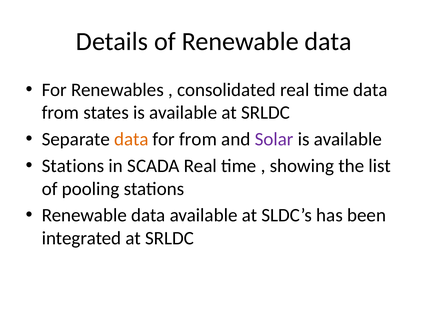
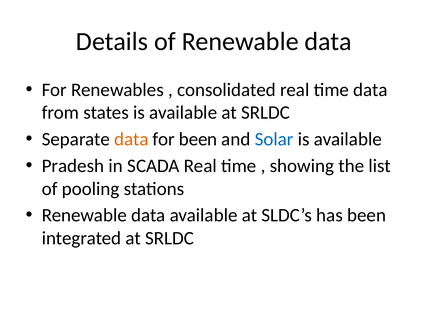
for from: from -> been
Solar colour: purple -> blue
Stations at (73, 166): Stations -> Pradesh
